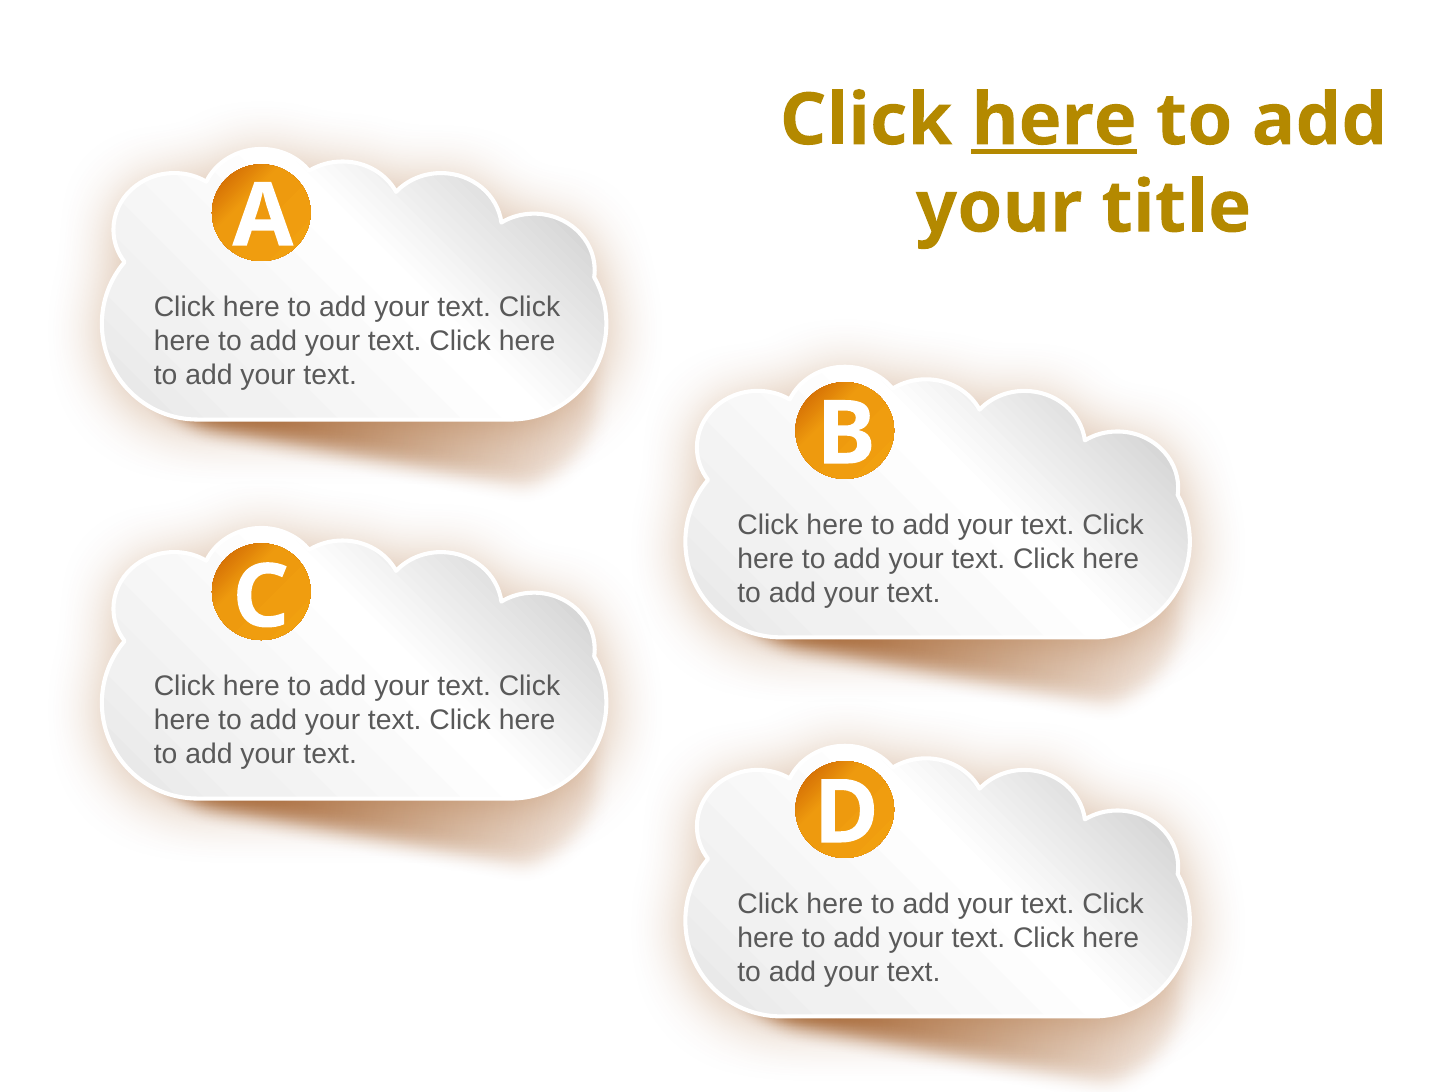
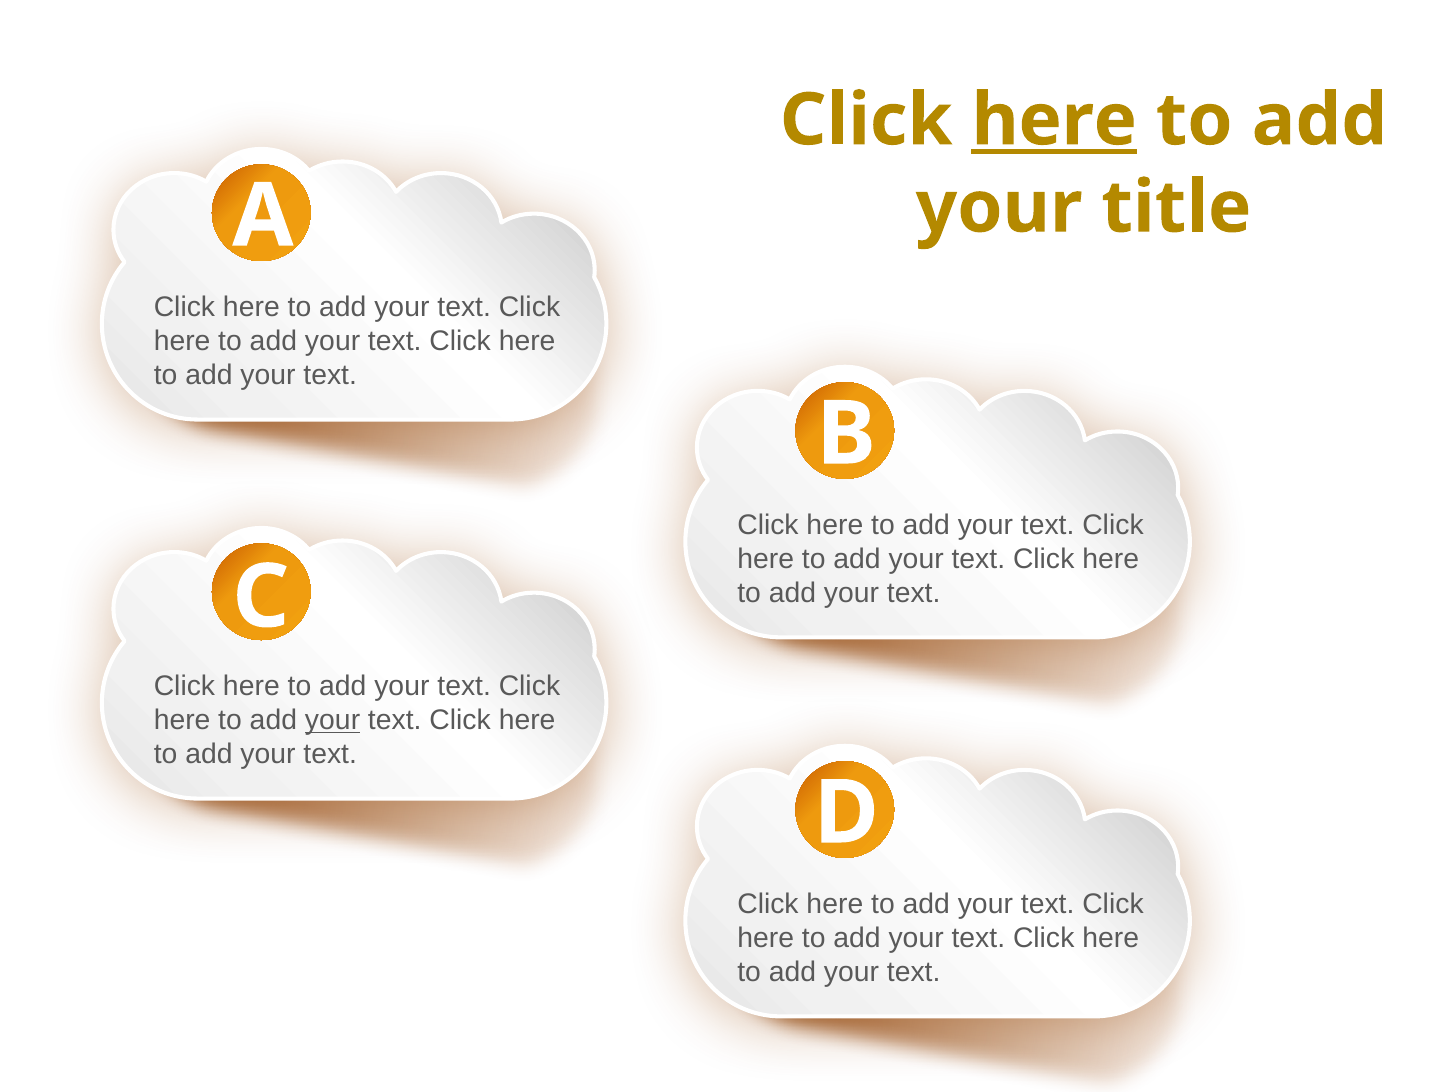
your at (333, 720) underline: none -> present
